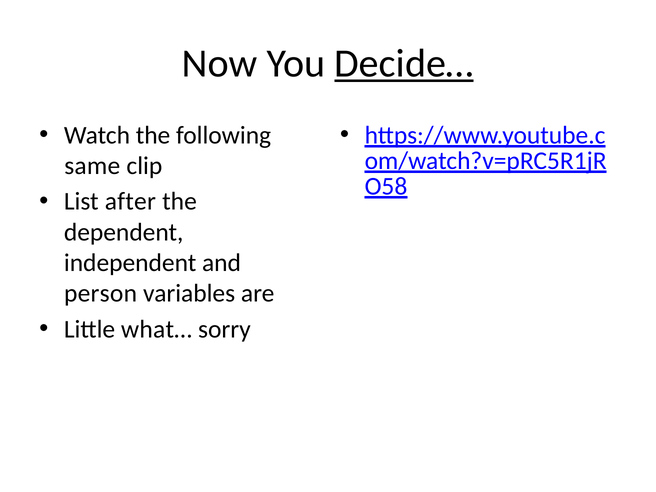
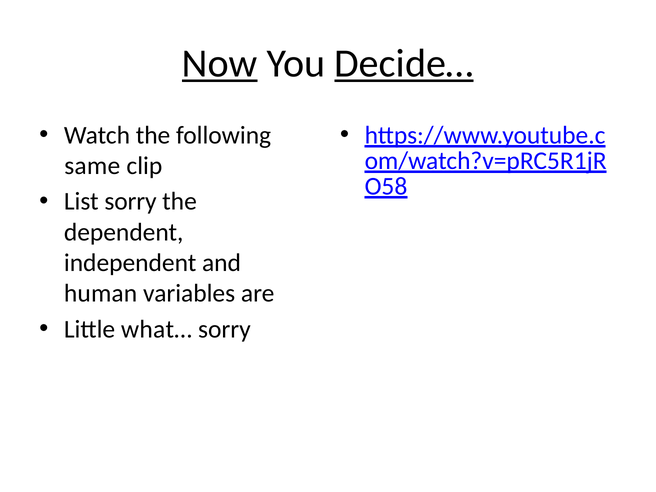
Now underline: none -> present
List after: after -> sorry
person: person -> human
